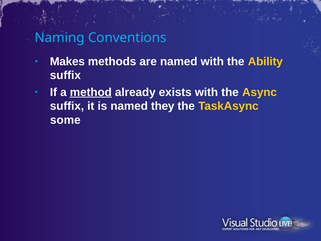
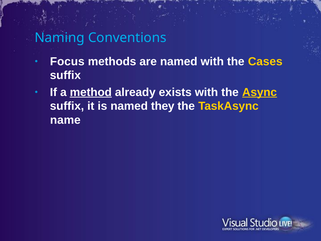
Makes: Makes -> Focus
Ability: Ability -> Cases
Async underline: none -> present
some: some -> name
